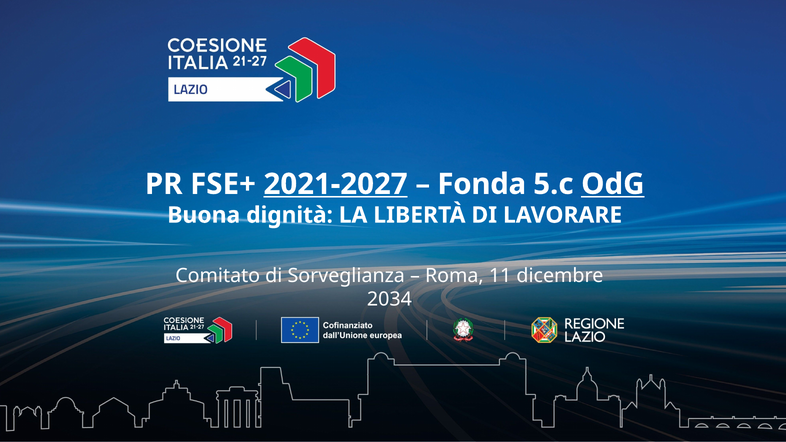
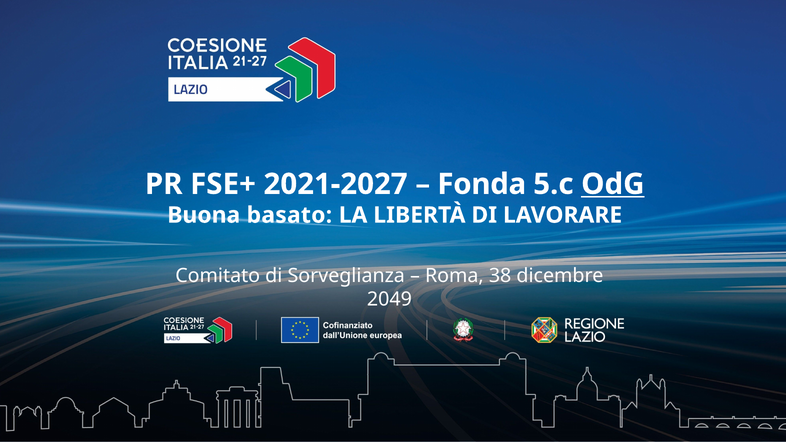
2021-2027 underline: present -> none
dignità: dignità -> basato
11: 11 -> 38
2034: 2034 -> 2049
